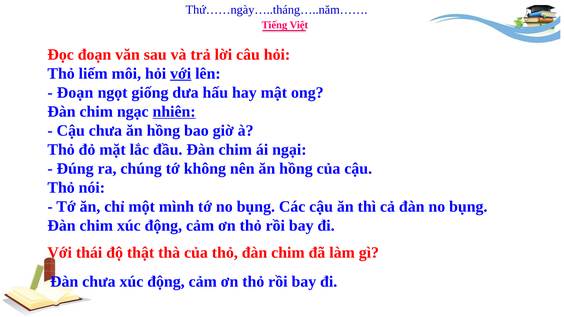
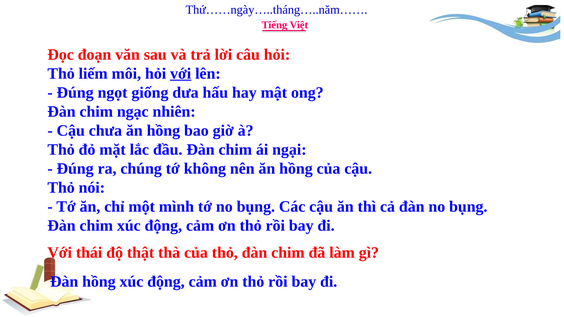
Đoạn at (75, 92): Đoạn -> Đúng
nhiên underline: present -> none
Đàn chưa: chưa -> hồng
